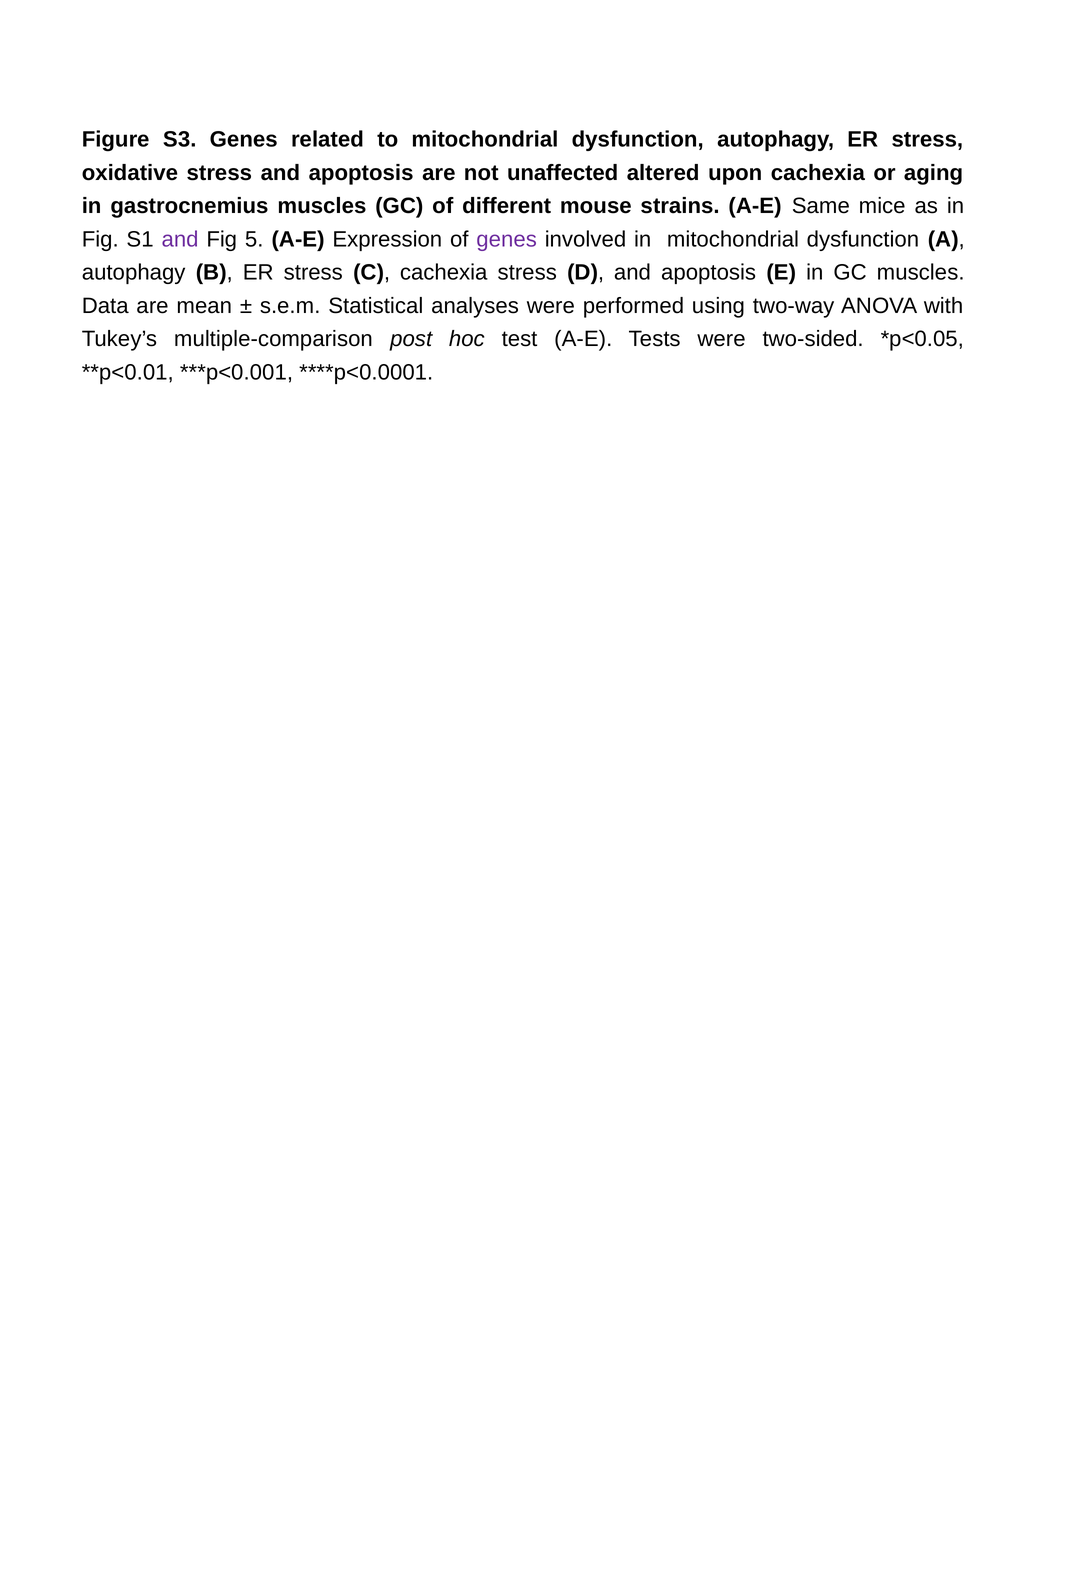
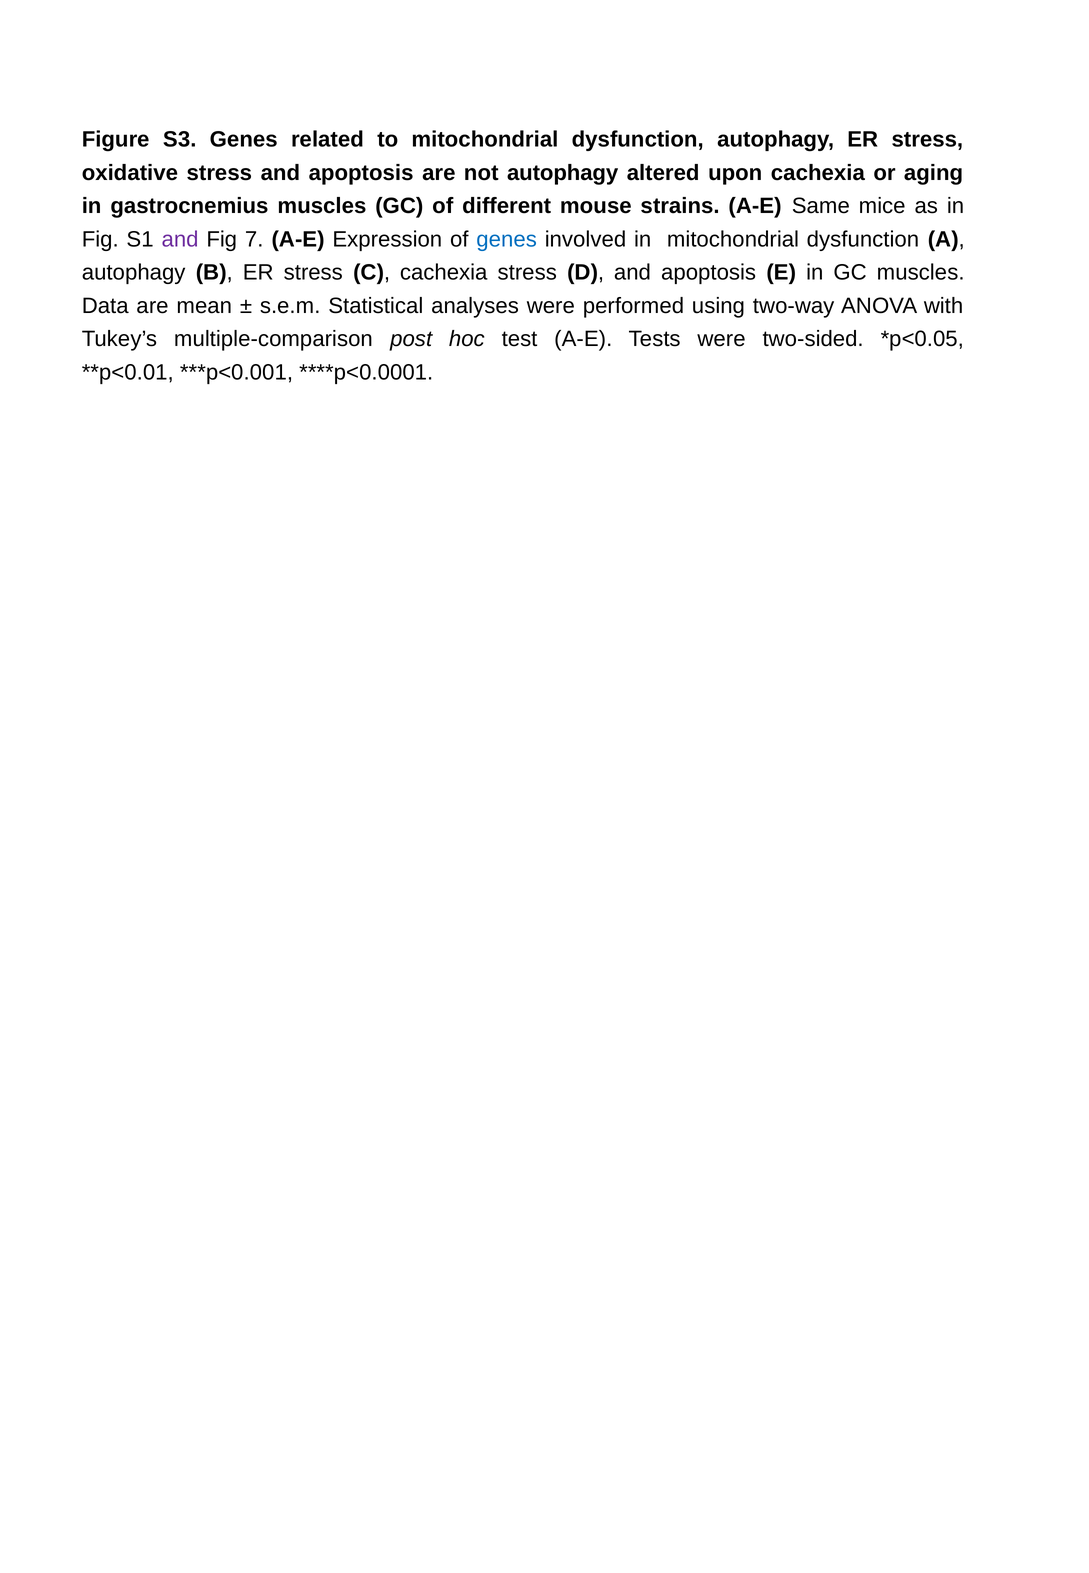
not unaffected: unaffected -> autophagy
5: 5 -> 7
genes at (507, 239) colour: purple -> blue
